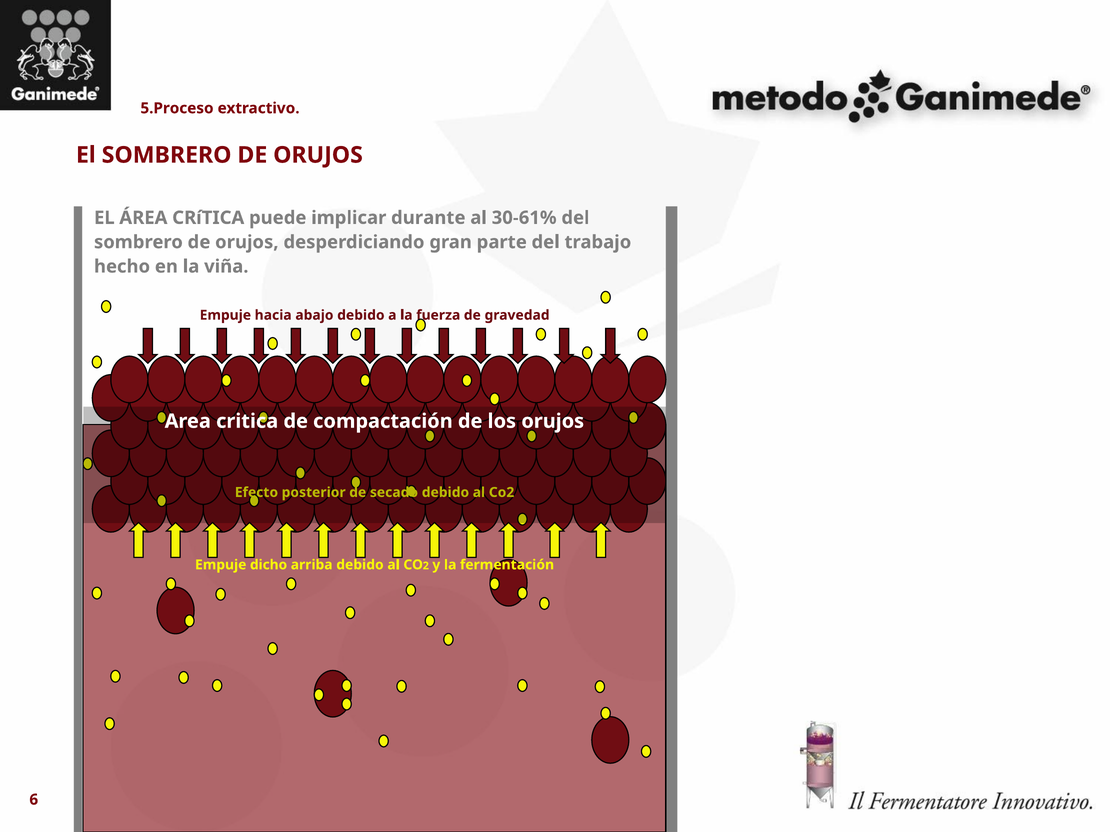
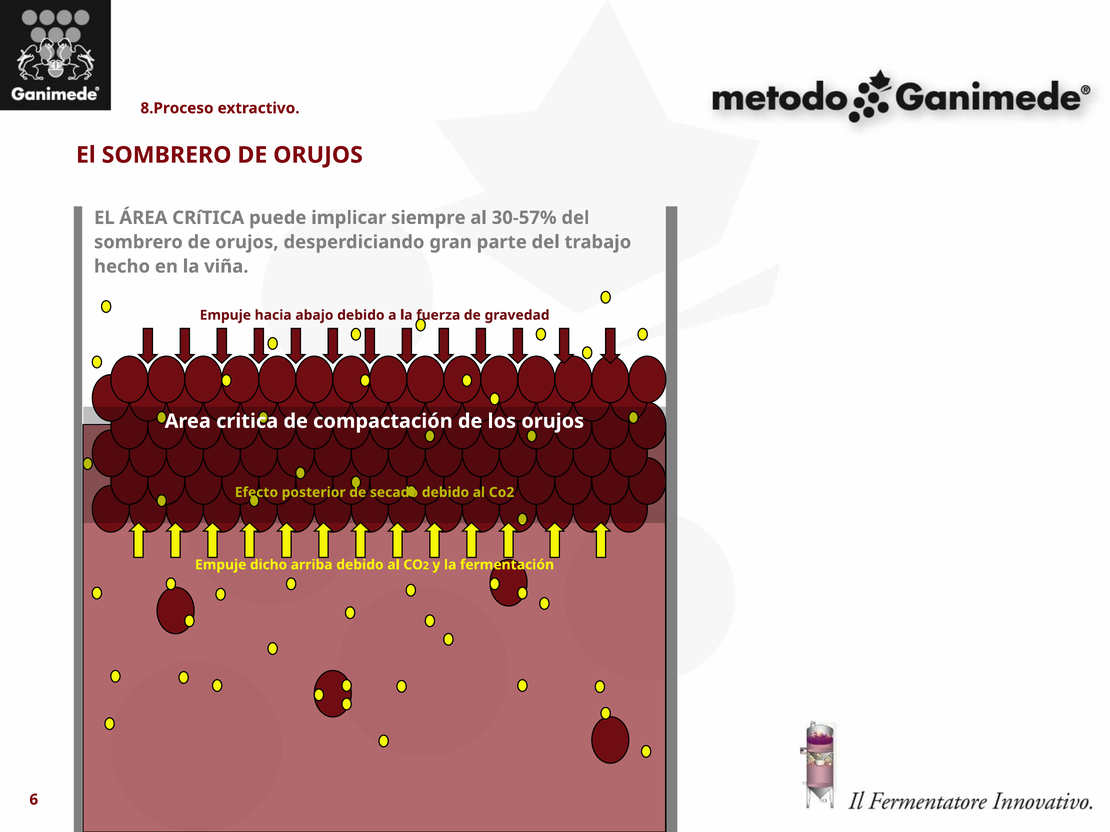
5.Proceso: 5.Proceso -> 8.Proceso
durante: durante -> siempre
30-61%: 30-61% -> 30-57%
